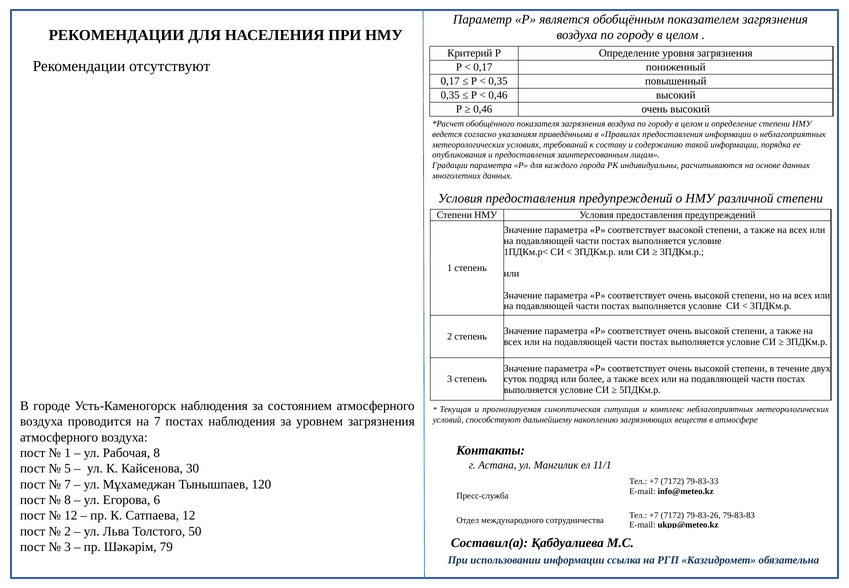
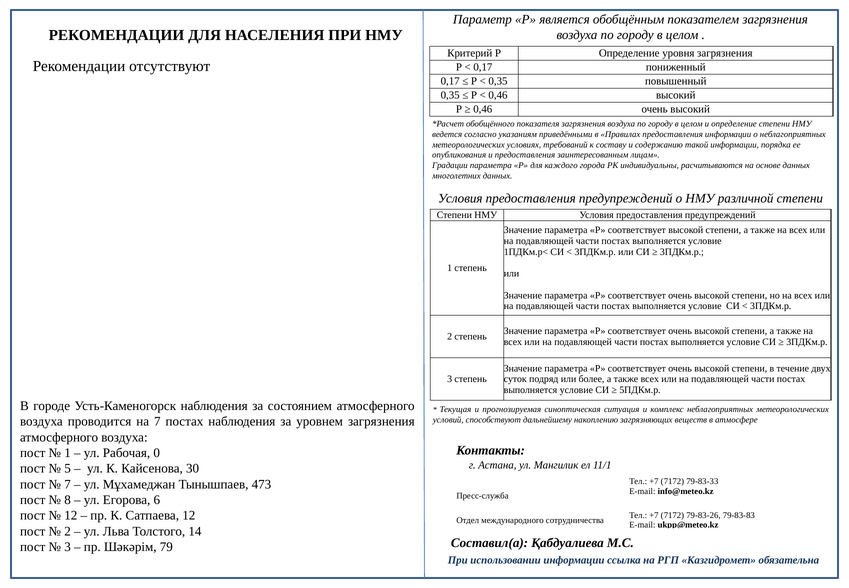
Рабочая 8: 8 -> 0
120: 120 -> 473
50: 50 -> 14
